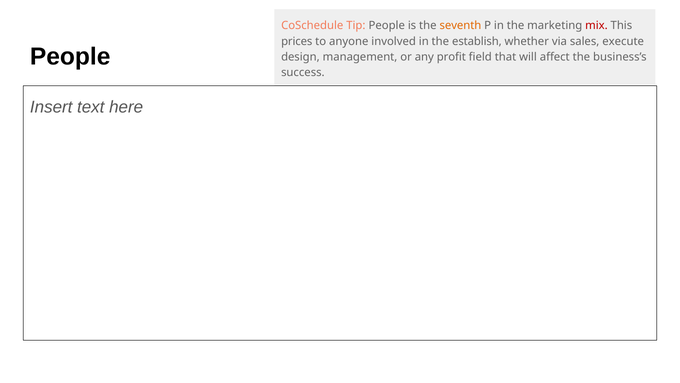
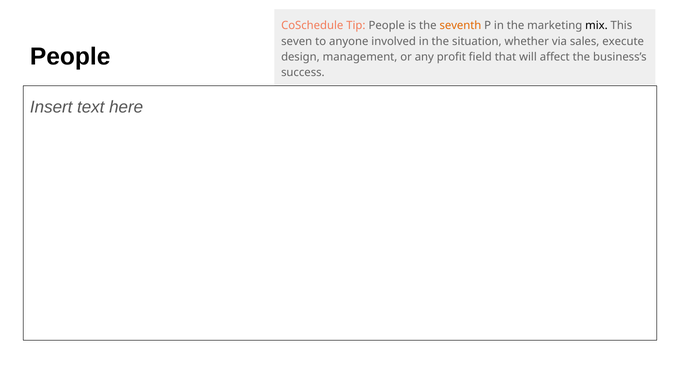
mix colour: red -> black
prices: prices -> seven
establish: establish -> situation
